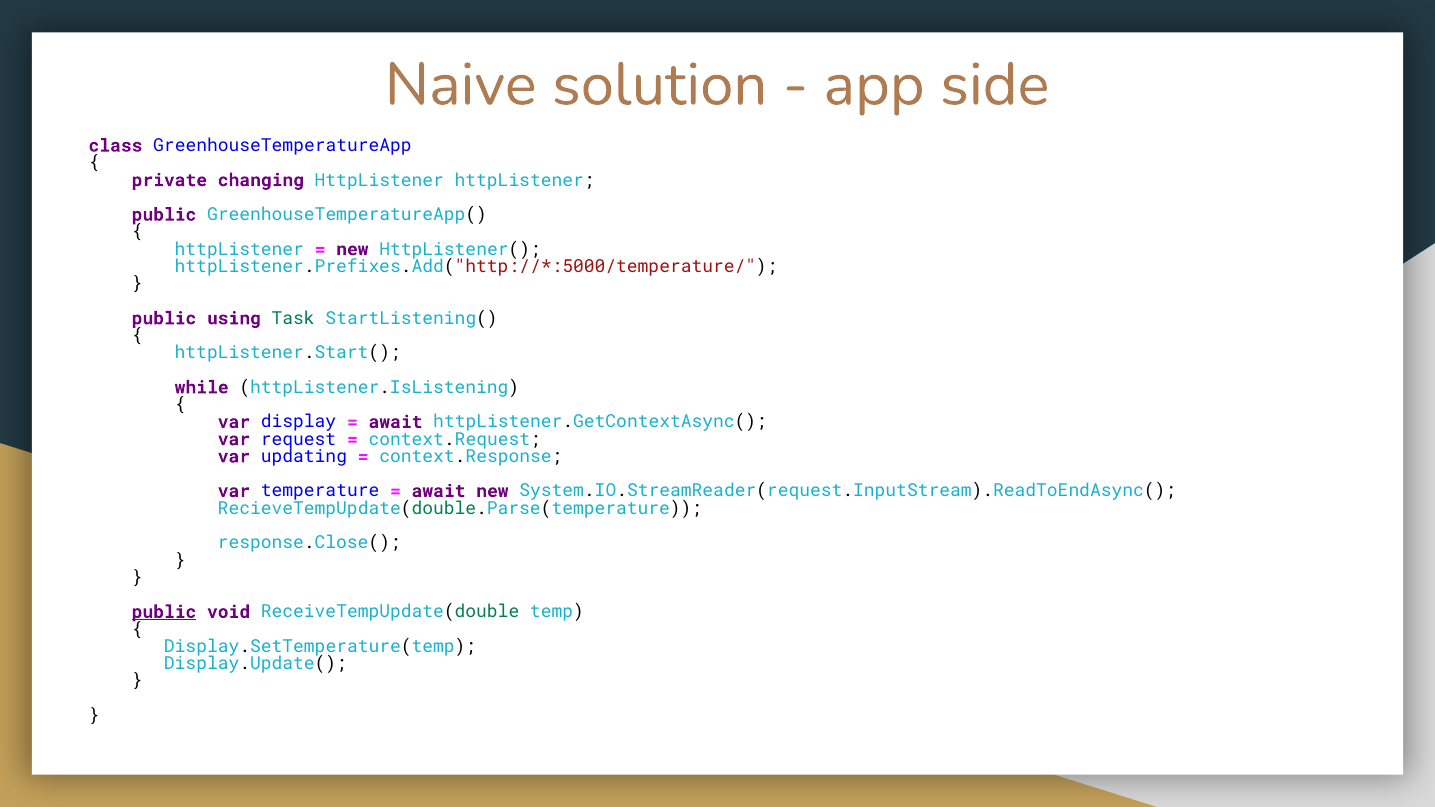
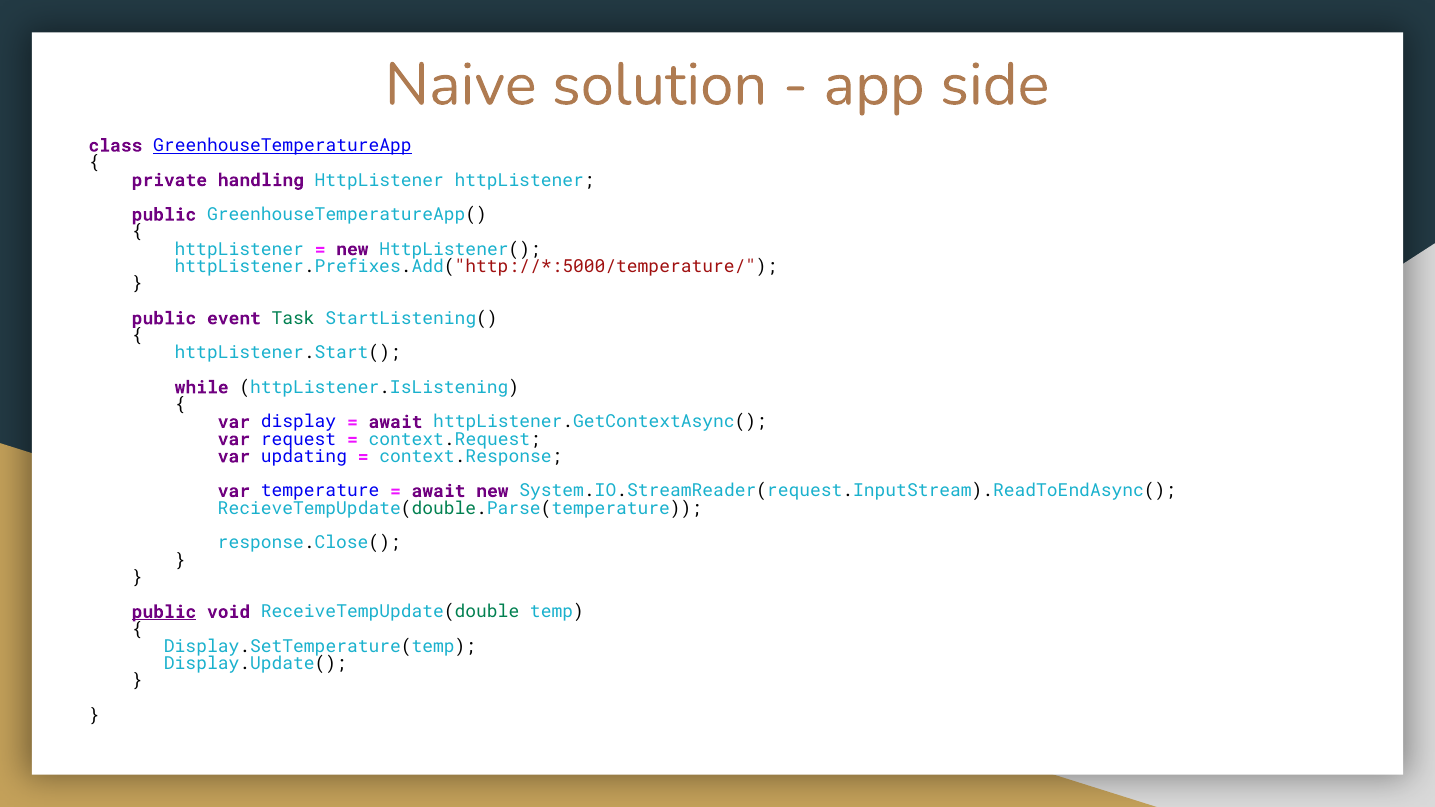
GreenhouseTemperatureApp underline: none -> present
changing: changing -> handling
using: using -> event
